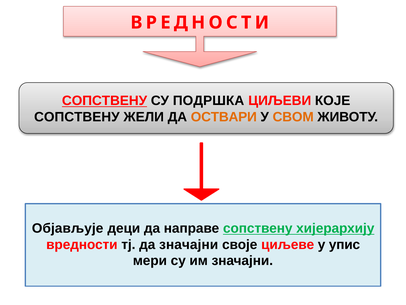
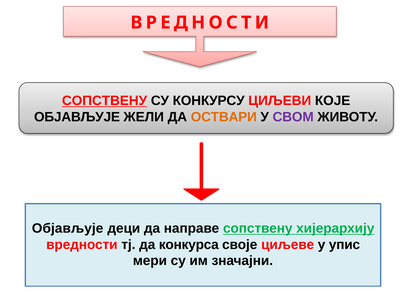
ПОДРШКА: ПОДРШКА -> КОНКУРСУ
СОПСТВЕНУ at (77, 117): СОПСТВЕНУ -> ОБЈАВЉУЈЕ
СВОМ colour: orange -> purple
да значајни: значајни -> конкурса
